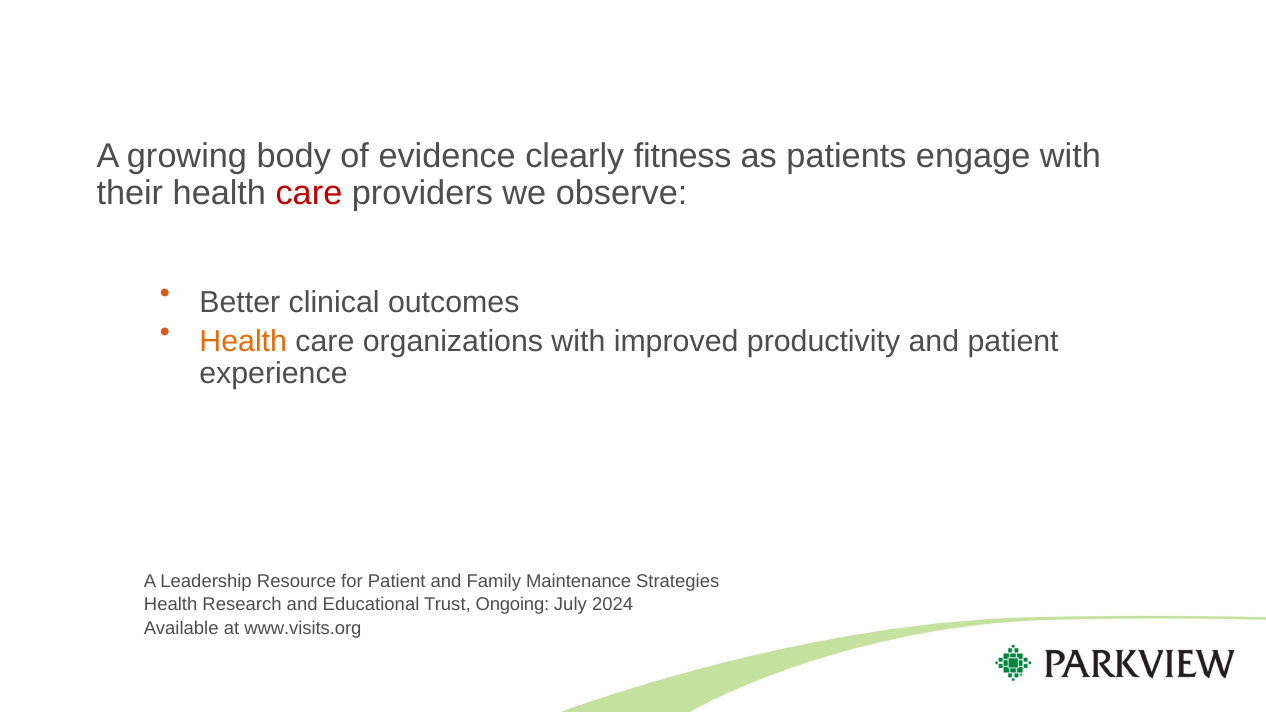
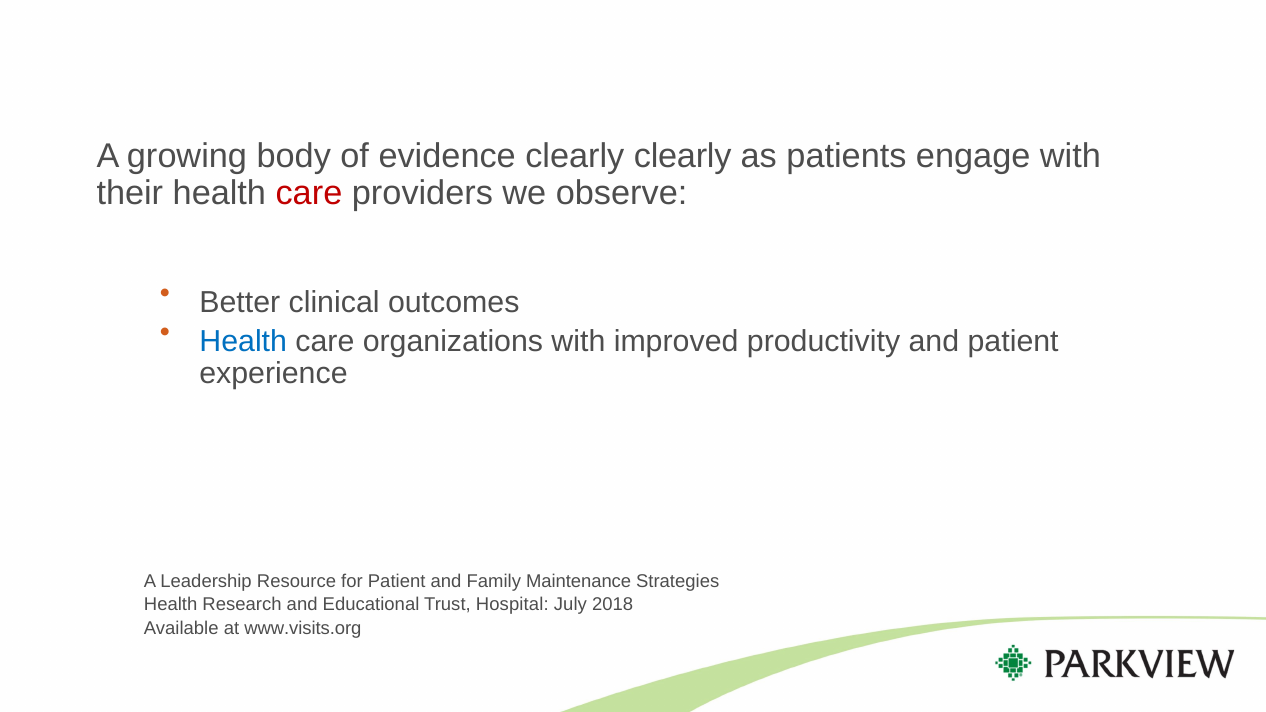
clearly fitness: fitness -> clearly
Health at (243, 341) colour: orange -> blue
Ongoing: Ongoing -> Hospital
2024: 2024 -> 2018
